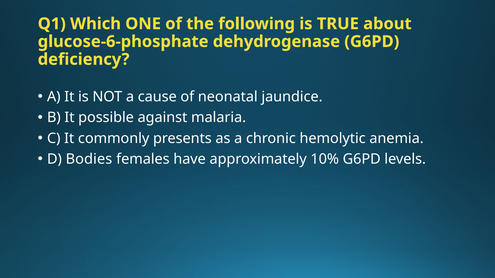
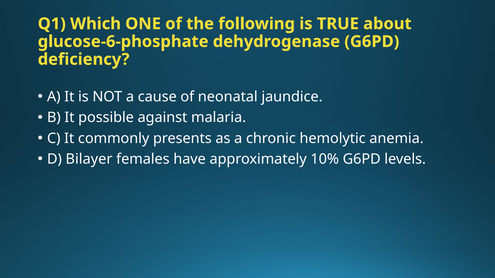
Bodies: Bodies -> Bilayer
